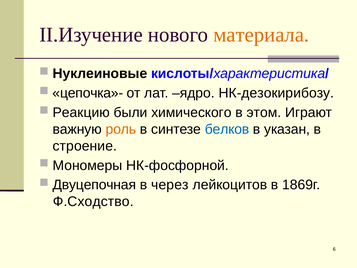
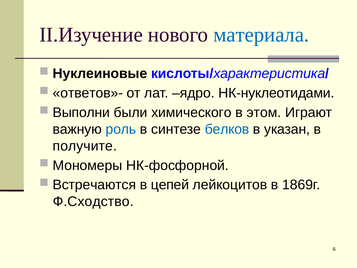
материала colour: orange -> blue
цепочка»-: цепочка»- -> ответов»-
НК-дезокирибозу: НК-дезокирибозу -> НК-нуклеотидами
Реакцию: Реакцию -> Выполни
роль colour: orange -> blue
строение: строение -> получите
Двуцепочная: Двуцепочная -> Встречаются
через: через -> цепей
